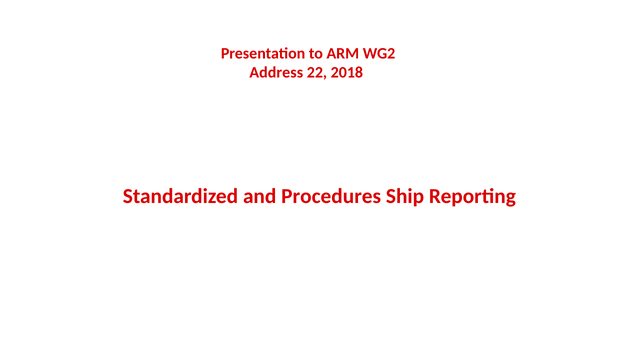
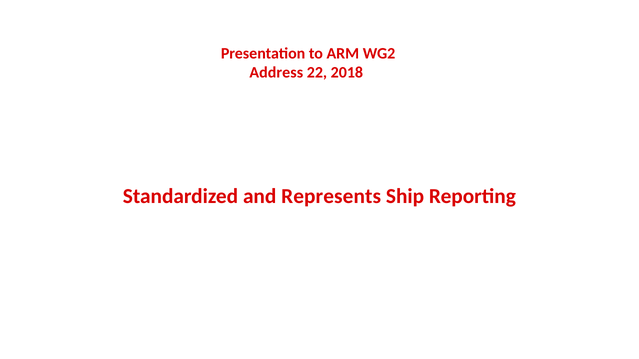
Procedures: Procedures -> Represents
